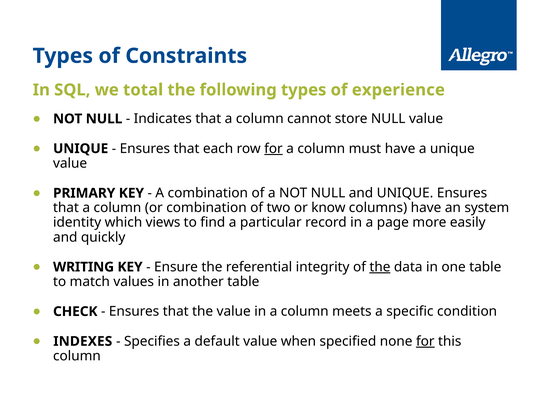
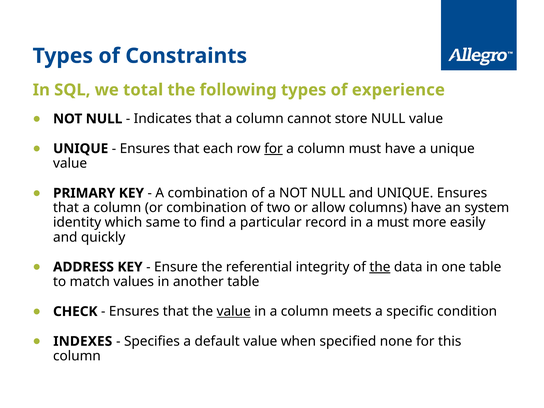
know: know -> allow
views: views -> same
a page: page -> must
WRITING: WRITING -> ADDRESS
value at (234, 312) underline: none -> present
for at (425, 341) underline: present -> none
